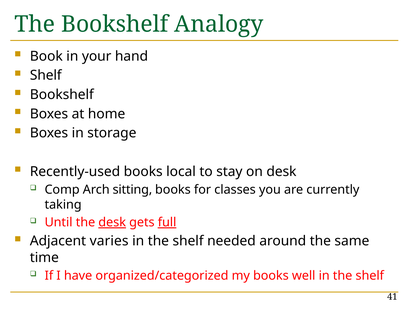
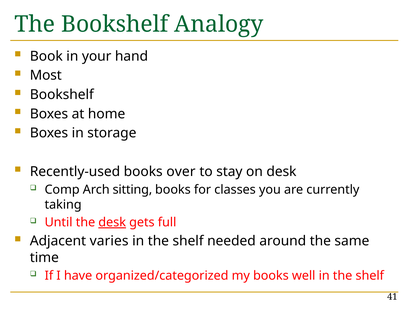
Shelf at (46, 75): Shelf -> Most
local: local -> over
full underline: present -> none
